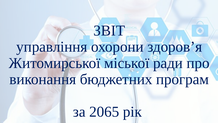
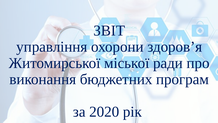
2065: 2065 -> 2020
